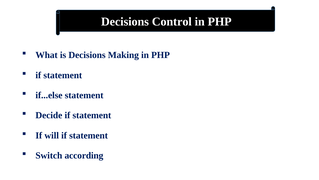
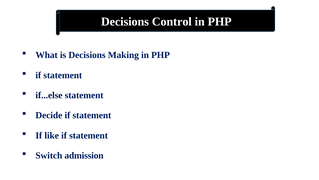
will: will -> like
according: according -> admission
